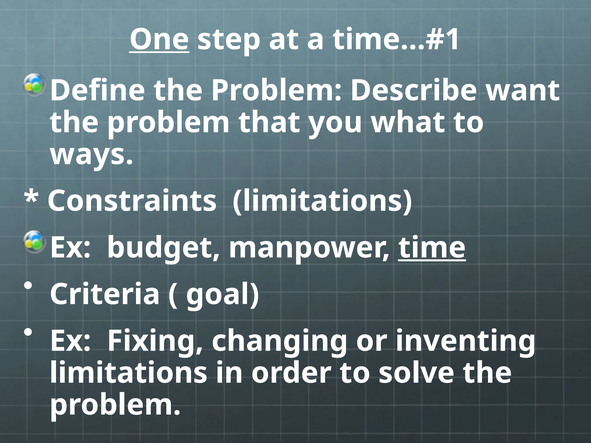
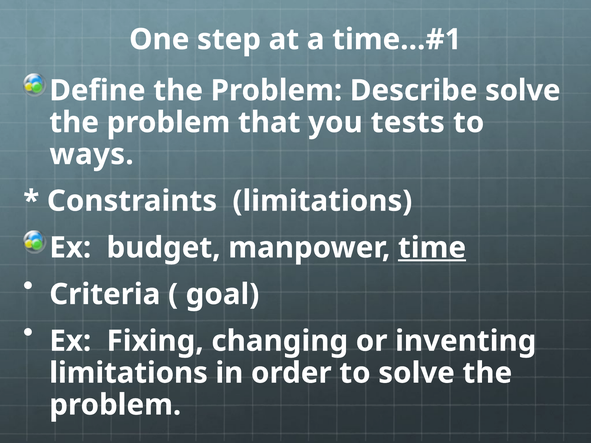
One underline: present -> none
Describe want: want -> solve
what: what -> tests
